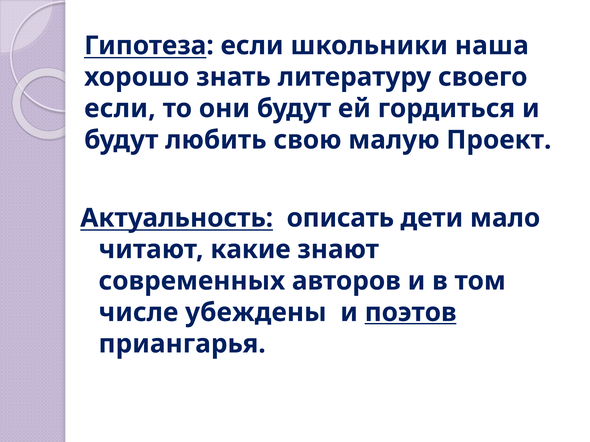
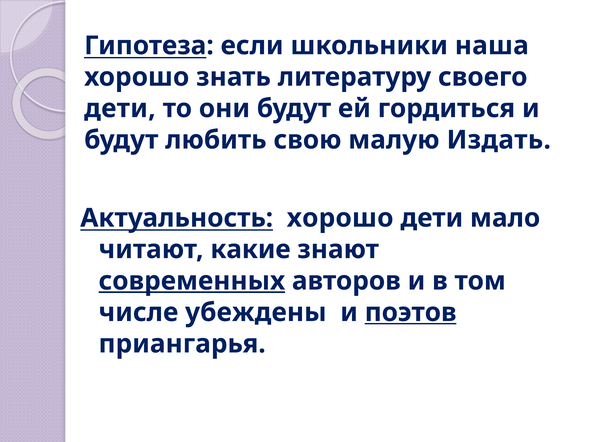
если at (120, 109): если -> дети
Проект: Проект -> Издать
Актуальность описать: описать -> хорошо
современных underline: none -> present
